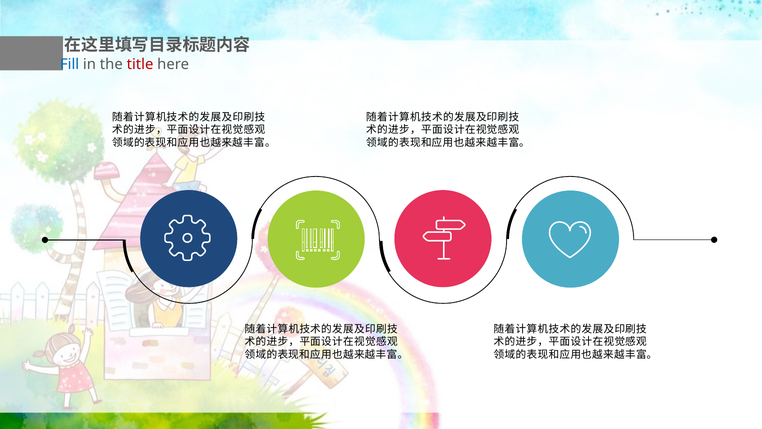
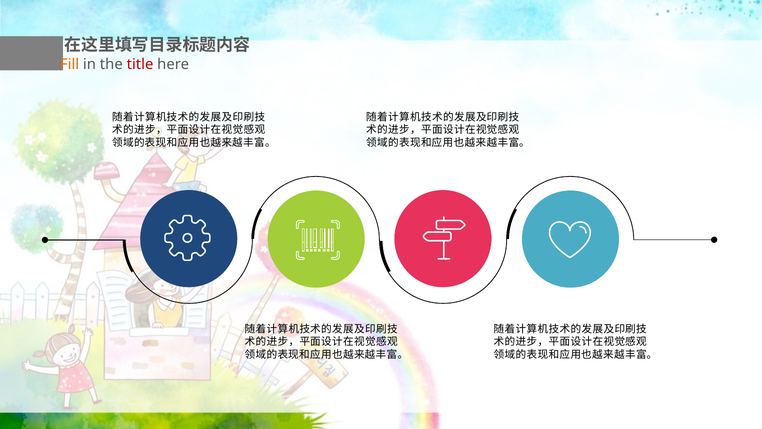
Fill colour: blue -> orange
